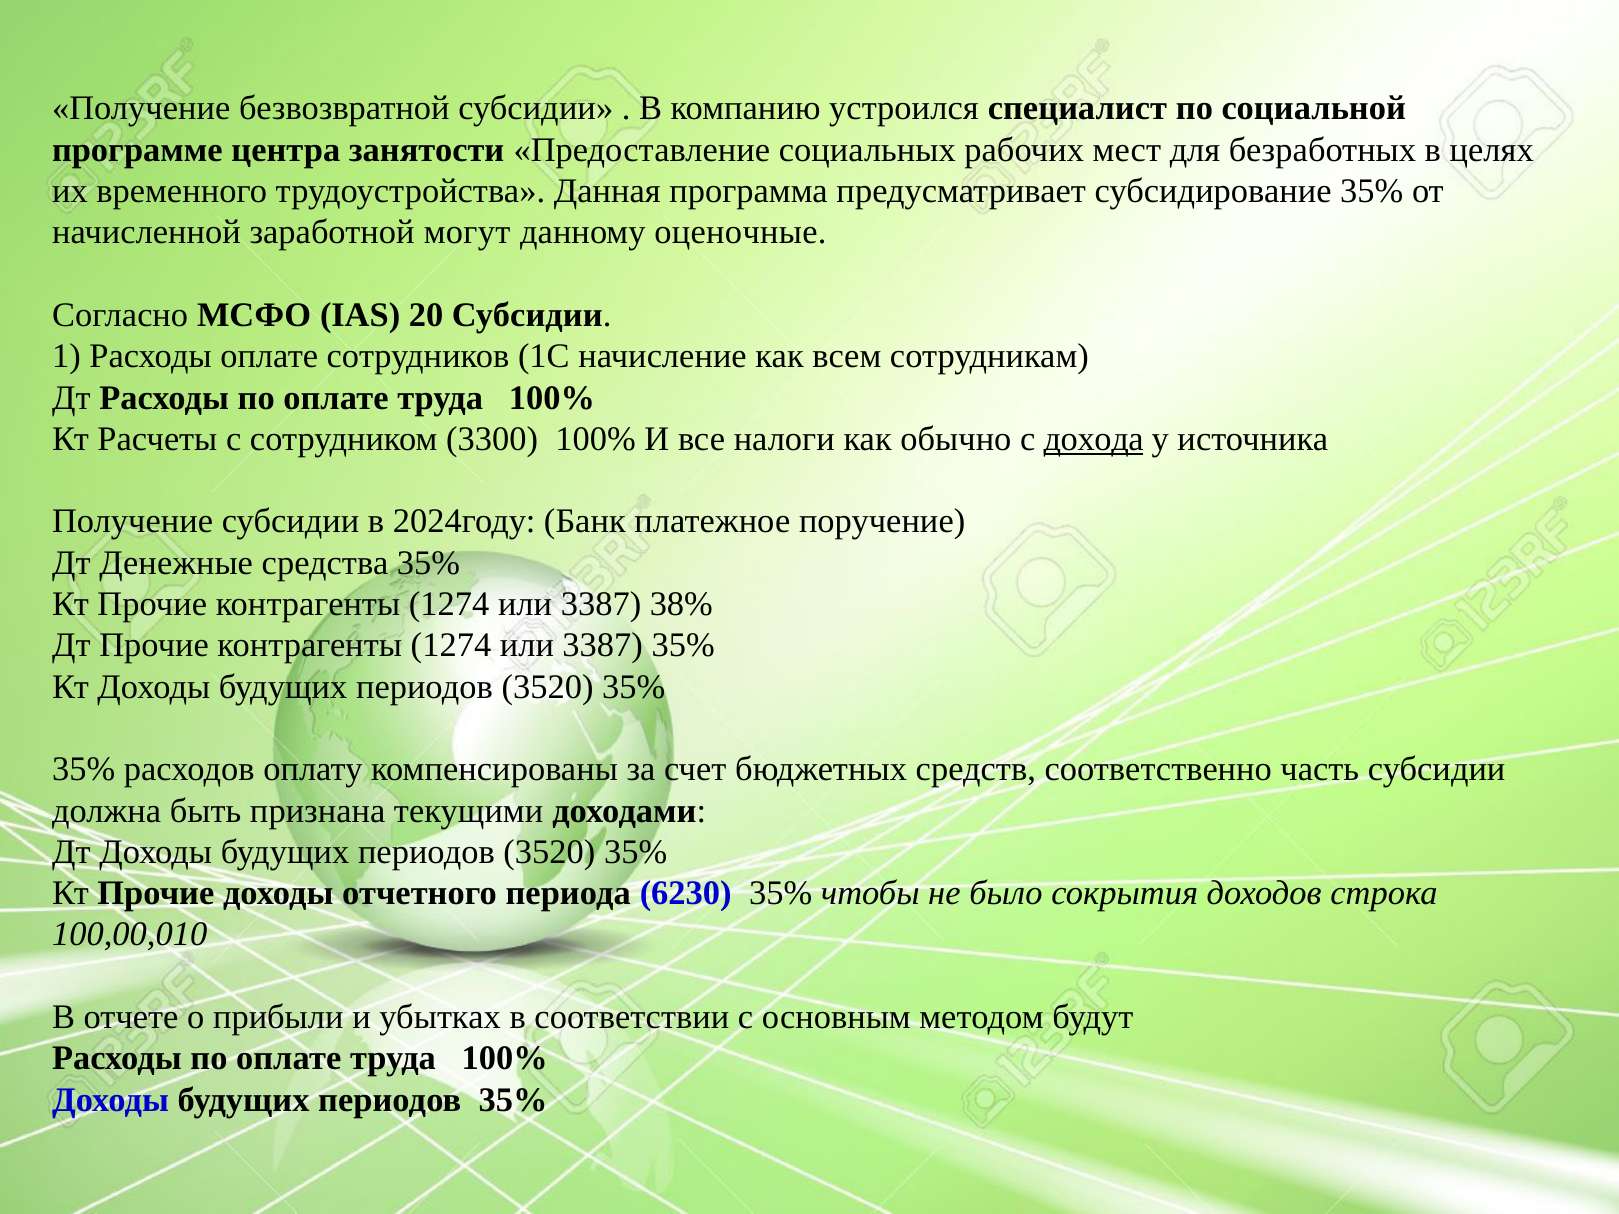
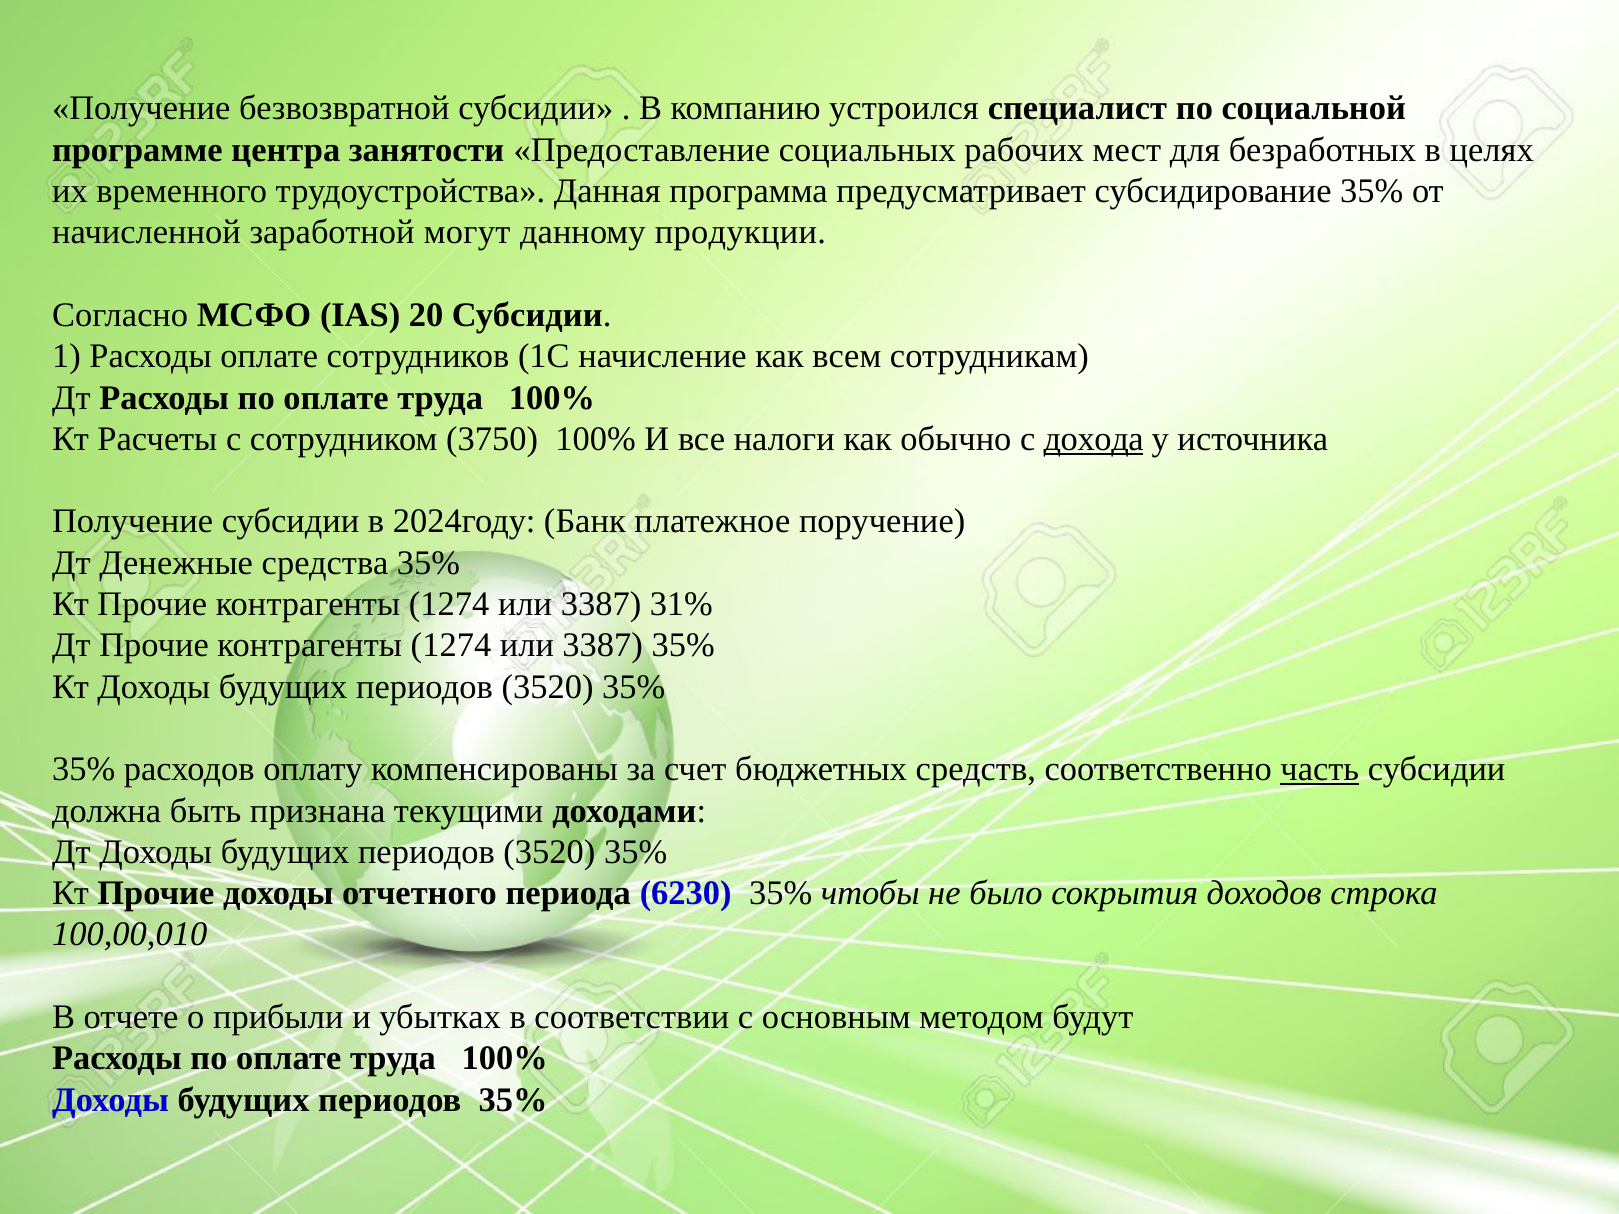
оценочные: оценочные -> продукции
3300: 3300 -> 3750
38%: 38% -> 31%
часть underline: none -> present
